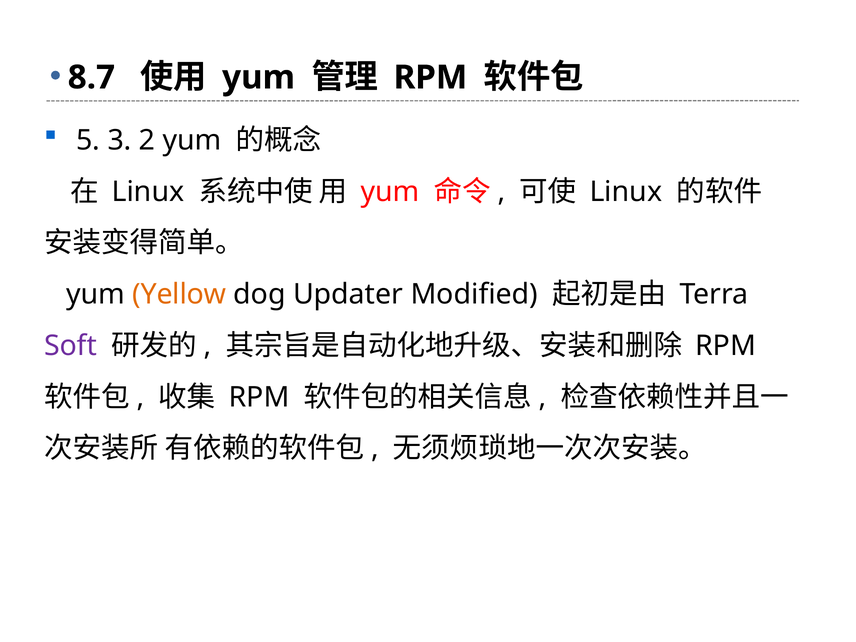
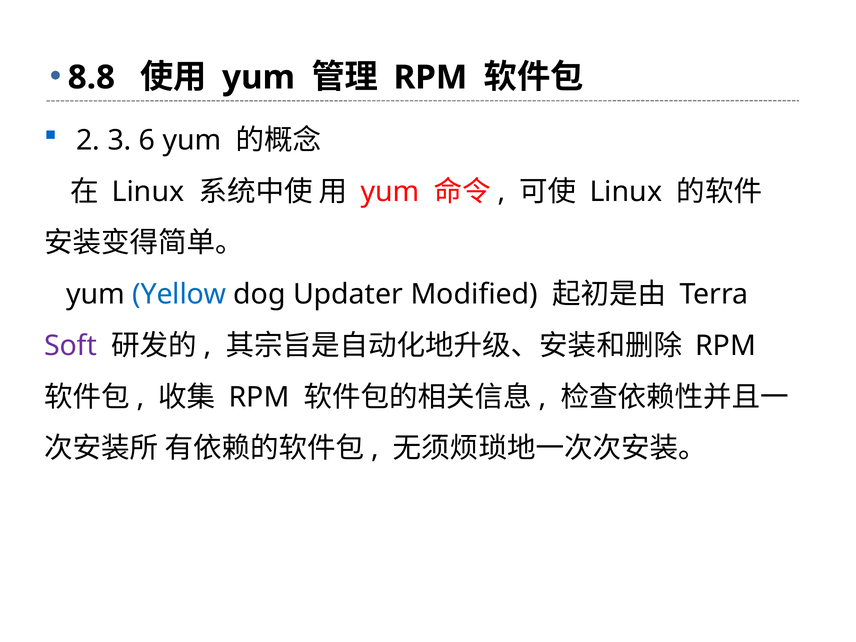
8.7: 8.7 -> 8.8
5: 5 -> 2
2: 2 -> 6
Yellow colour: orange -> blue
